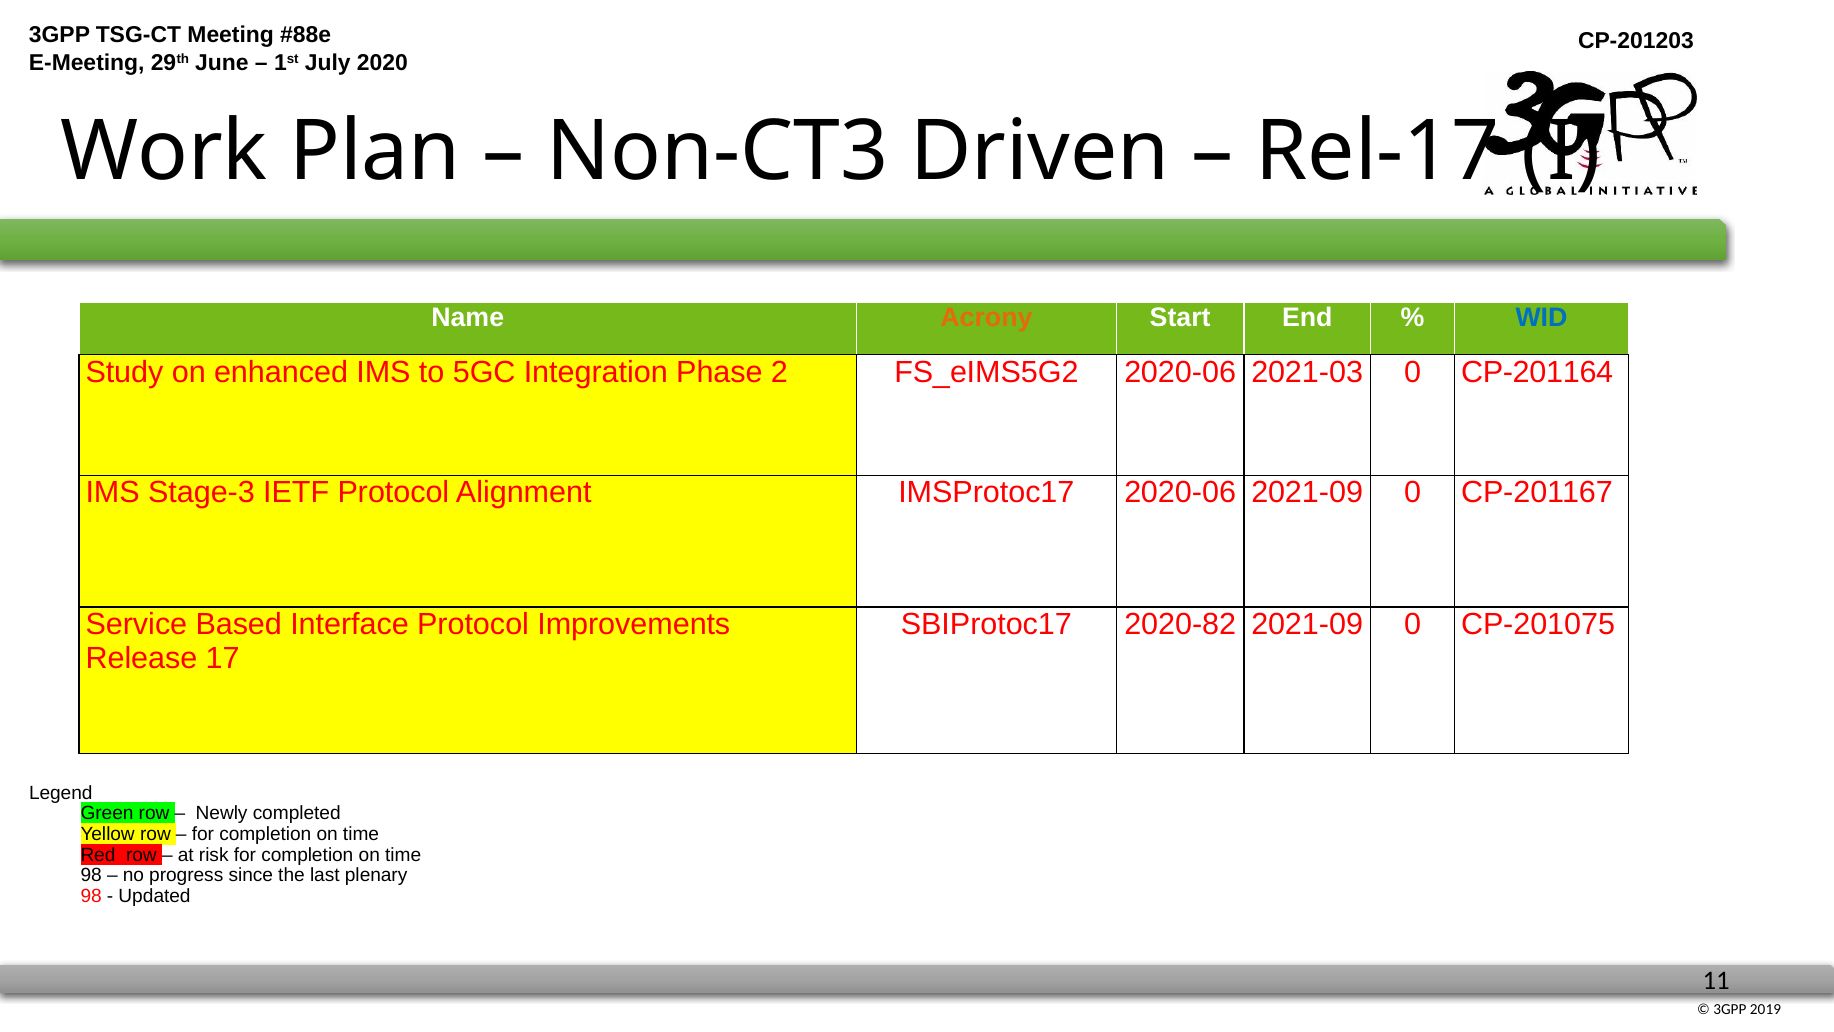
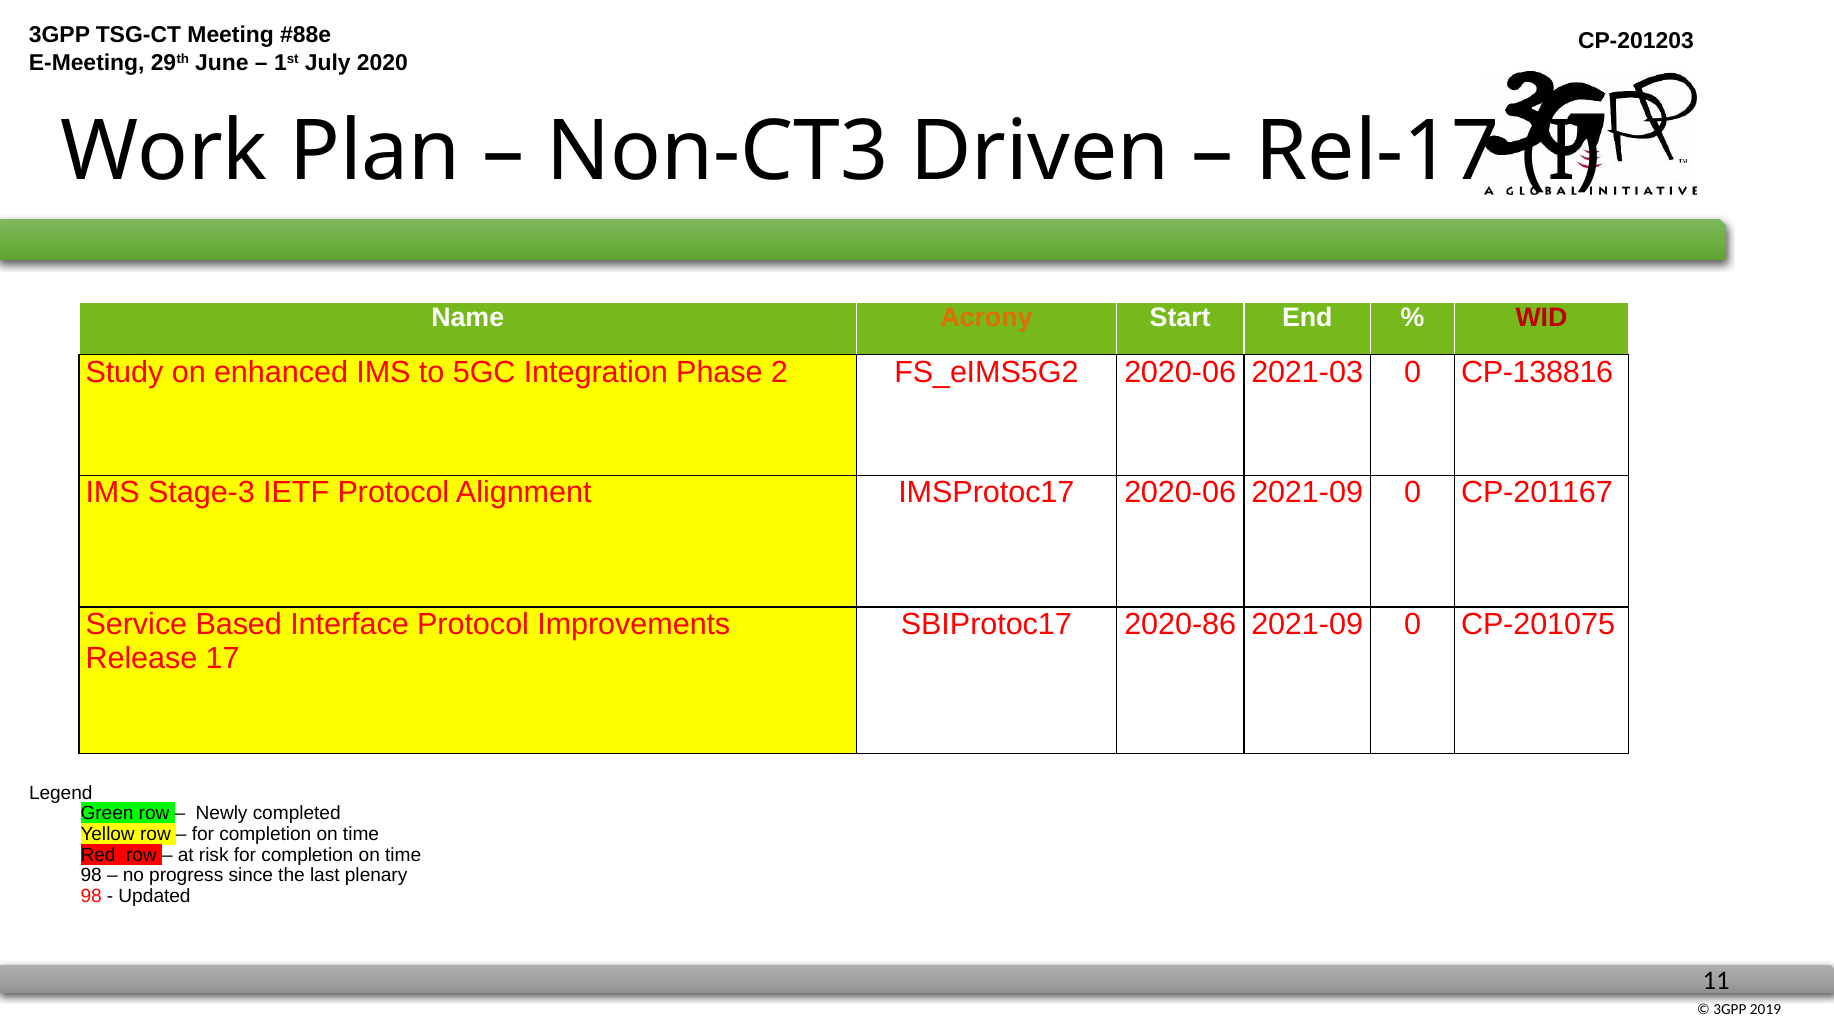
WID colour: blue -> red
CP-201164: CP-201164 -> CP-138816
2020-82: 2020-82 -> 2020-86
